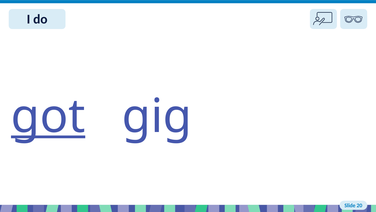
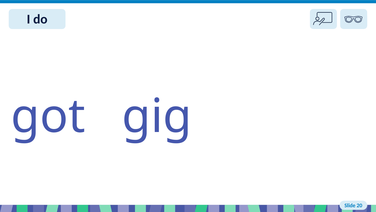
got underline: present -> none
